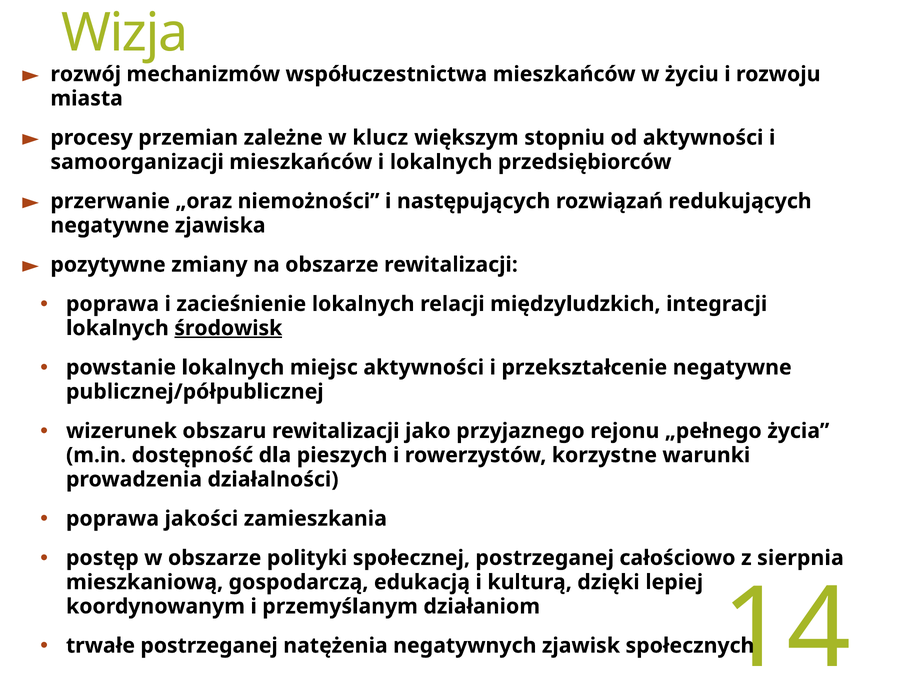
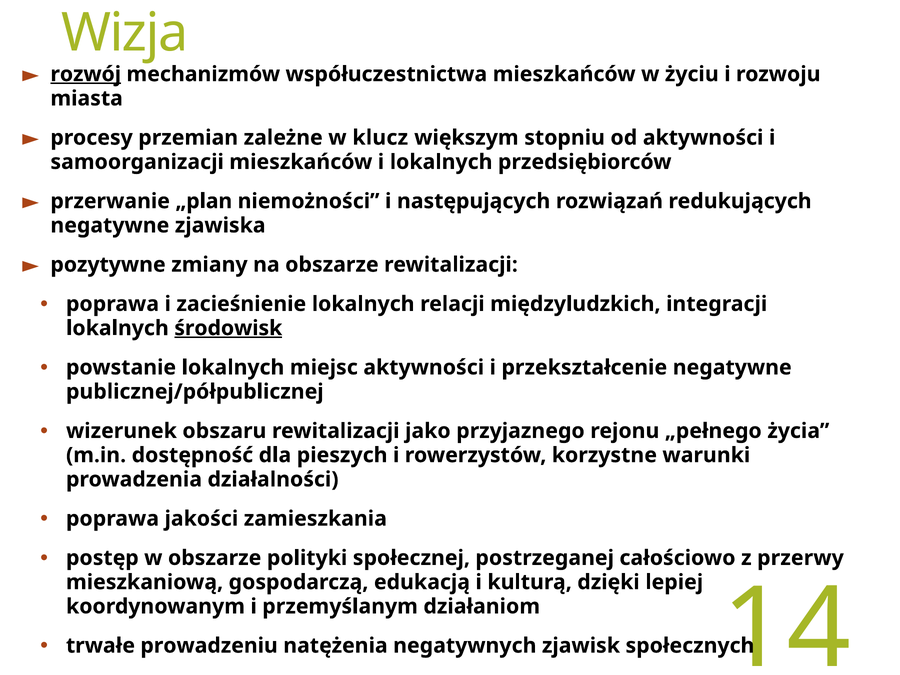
rozwój underline: none -> present
„oraz: „oraz -> „plan
sierpnia: sierpnia -> przerwy
trwałe postrzeganej: postrzeganej -> prowadzeniu
